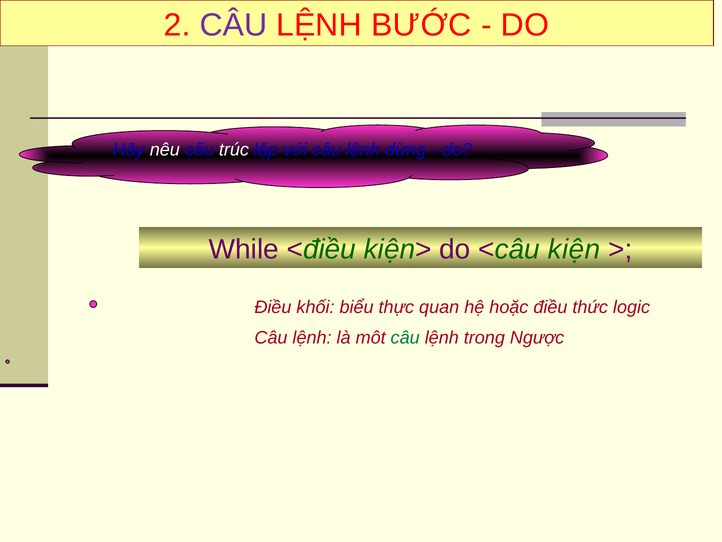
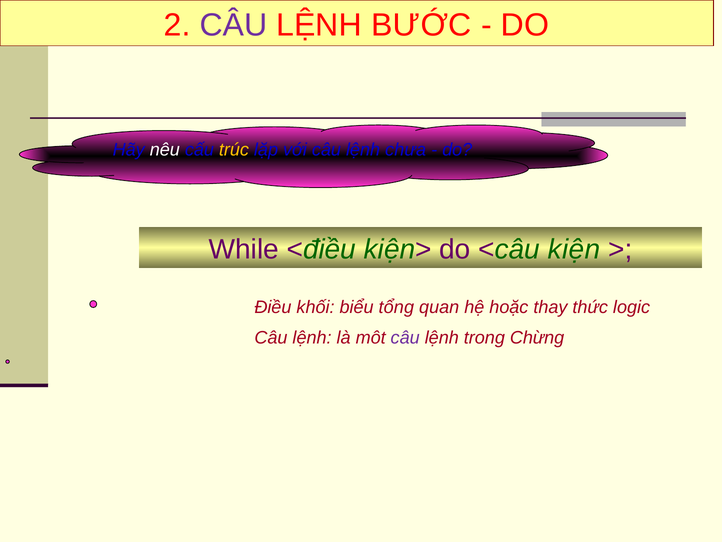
trúc colour: white -> yellow
dừng: dừng -> chưa
thực: thực -> tổng
hoặc điều: điều -> thay
câu at (405, 338) colour: green -> purple
Ngược: Ngược -> Chừng
